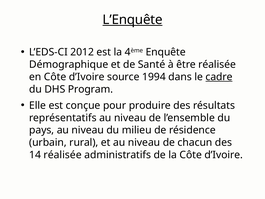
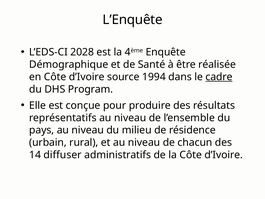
L’Enquête underline: present -> none
2012: 2012 -> 2028
14 réalisée: réalisée -> diffuser
